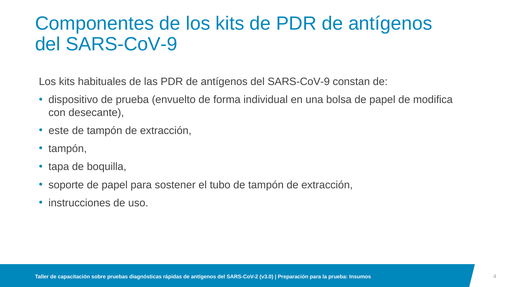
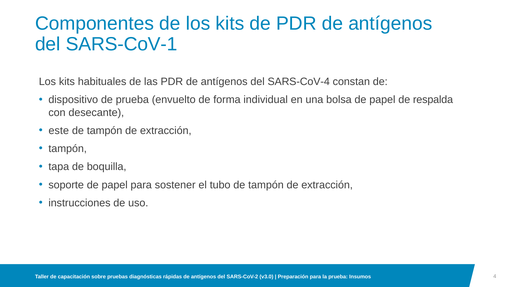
SARS-CoV-9 at (122, 44): SARS-CoV-9 -> SARS-CoV-1
SARS-CoV-9 at (299, 82): SARS-CoV-9 -> SARS-CoV-4
modifica: modifica -> respalda
